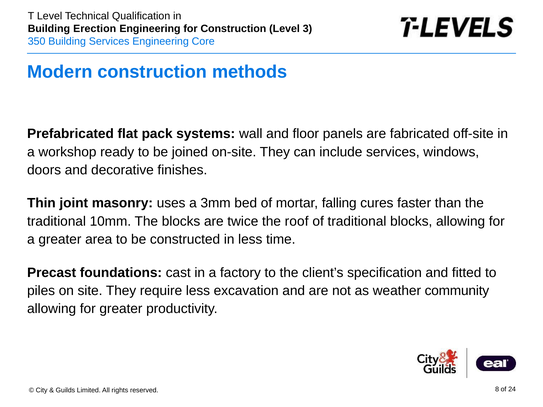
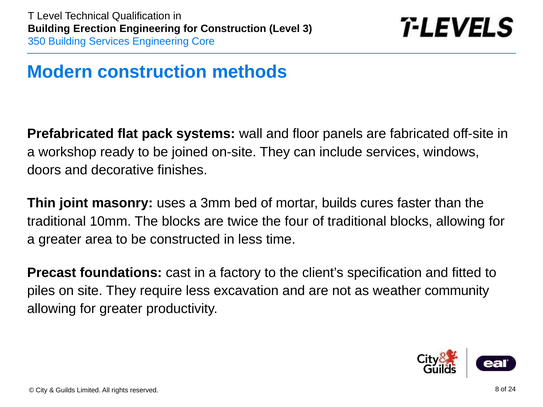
falling: falling -> builds
roof: roof -> four
